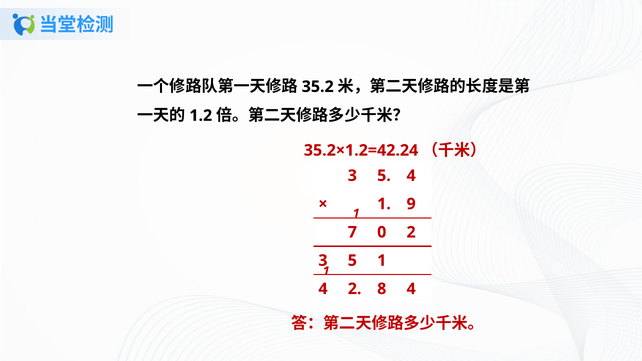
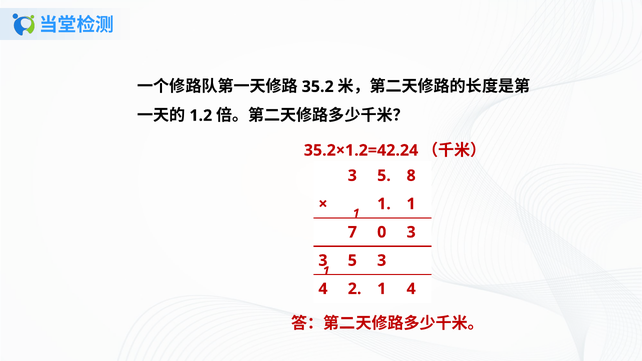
5 4: 4 -> 8
9 at (411, 204): 9 -> 1
0 2: 2 -> 3
5 1: 1 -> 3
2 8: 8 -> 1
